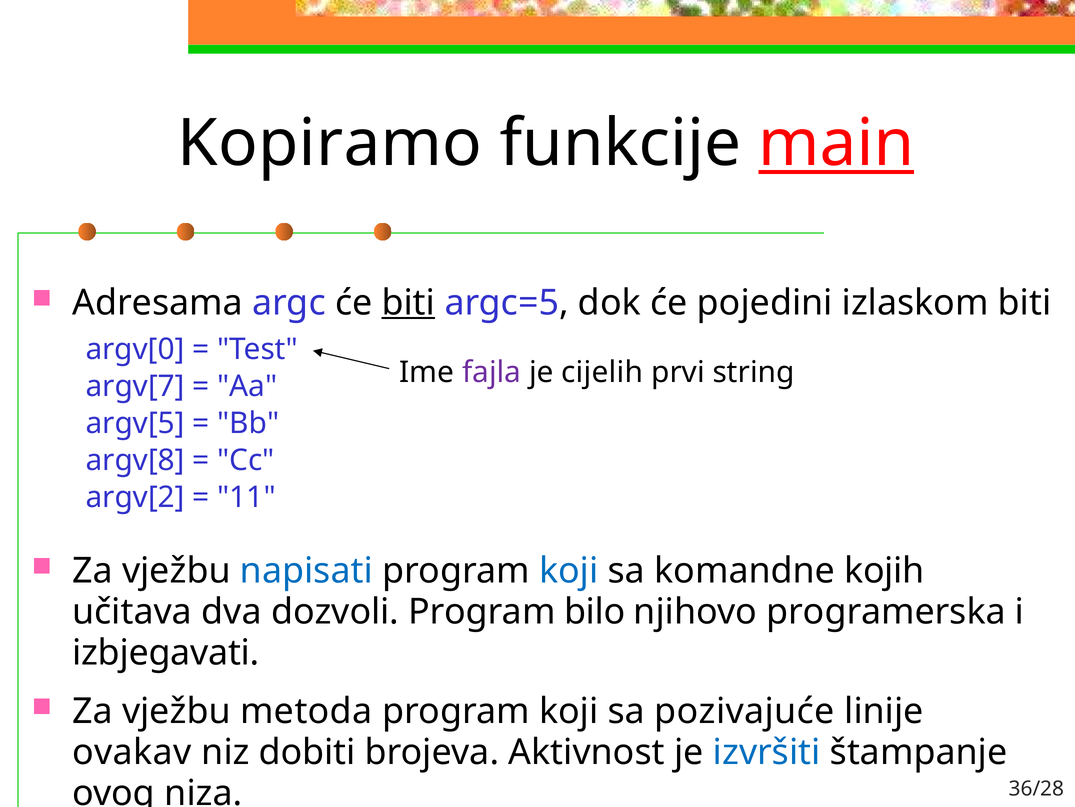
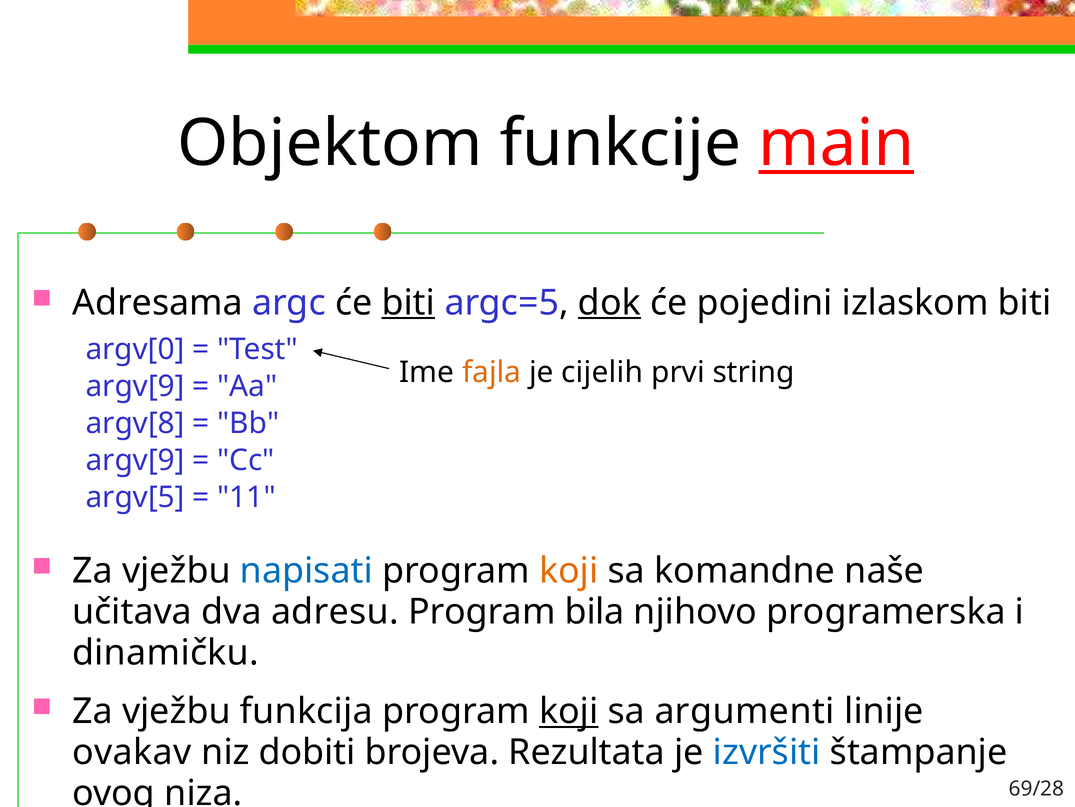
Kopiramo: Kopiramo -> Objektom
dok underline: none -> present
fajla colour: purple -> orange
argv[7 at (135, 386): argv[7 -> argv[9
argv[5: argv[5 -> argv[8
argv[8 at (135, 460): argv[8 -> argv[9
argv[2: argv[2 -> argv[5
koji at (569, 570) colour: blue -> orange
kojih: kojih -> naše
dozvoli: dozvoli -> adresu
bilo: bilo -> bila
izbjegavati: izbjegavati -> dinamičku
metoda: metoda -> funkcija
koji at (569, 711) underline: none -> present
pozivajuće: pozivajuće -> argumenti
Aktivnost: Aktivnost -> Rezultata
36/28: 36/28 -> 69/28
